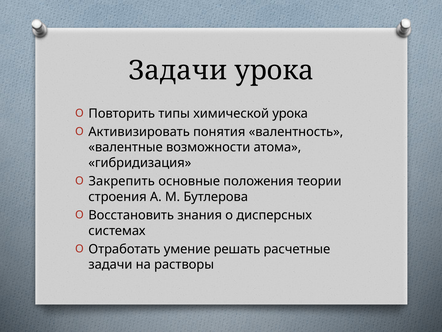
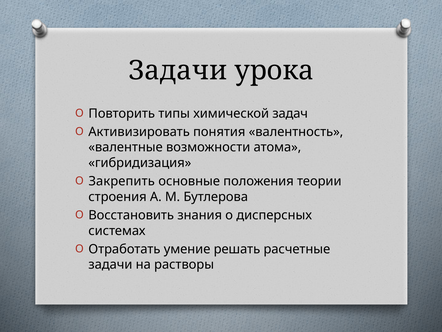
химической урока: урока -> задач
